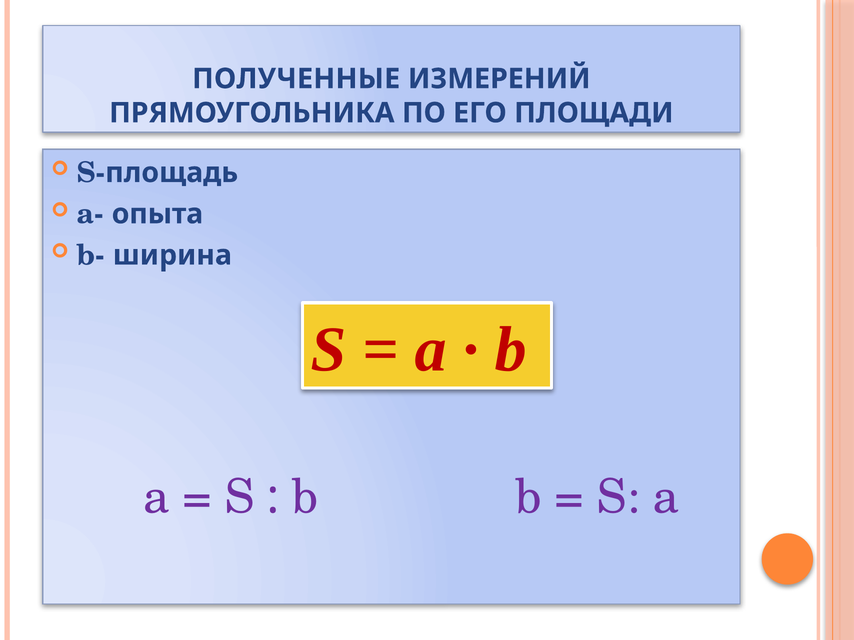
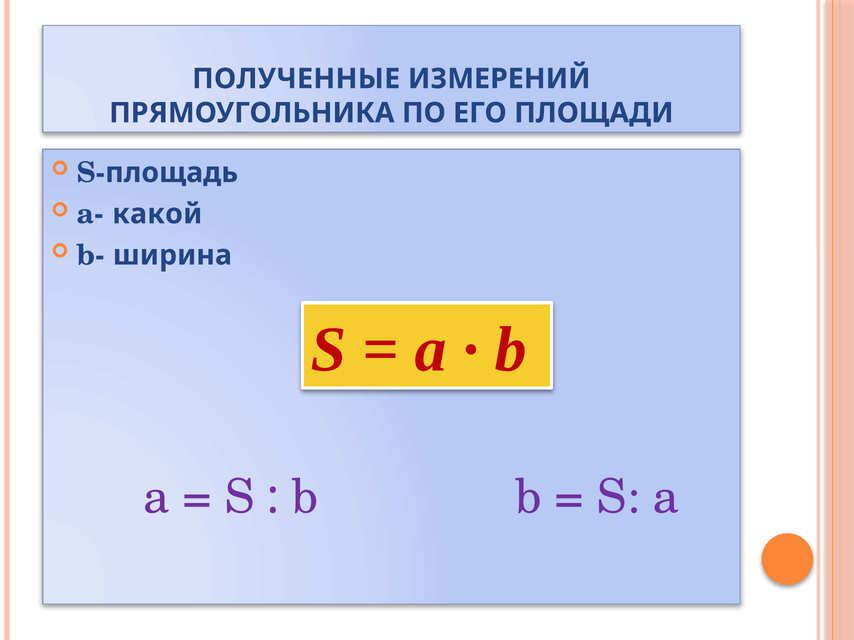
опыта: опыта -> какой
